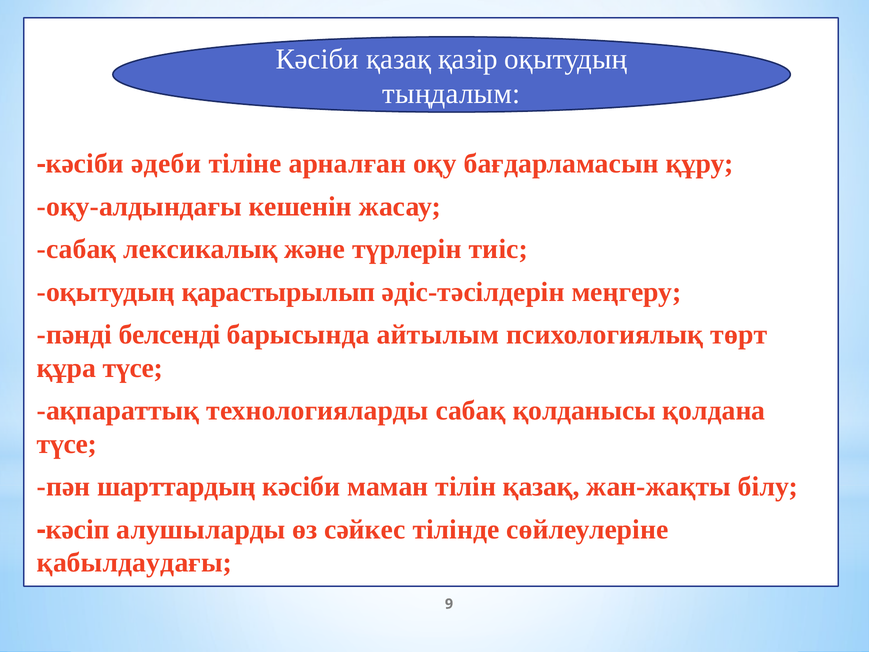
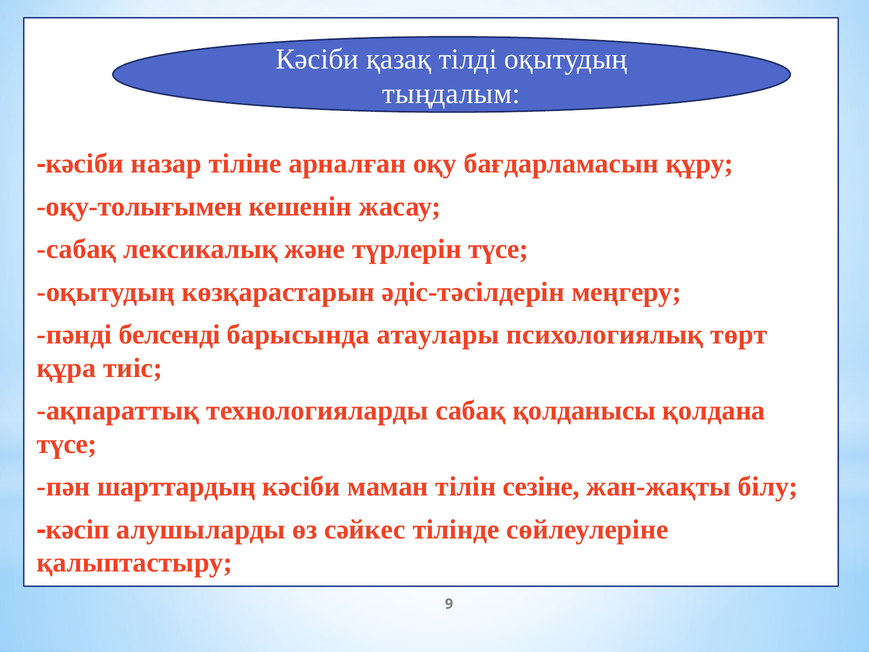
қазір: қазір -> тілді
әдеби: әдеби -> назар
оқу-алдындағы: оқу-алдындағы -> оқу-толығымен
түрлерін тиіс: тиіс -> түсе
қарастырылып: қарастырылып -> көзқарастарын
айтылым: айтылым -> атаулары
құра түсе: түсе -> тиіс
тілін қазақ: қазақ -> сезіне
қабылдаудағы: қабылдаудағы -> қалыптастыру
